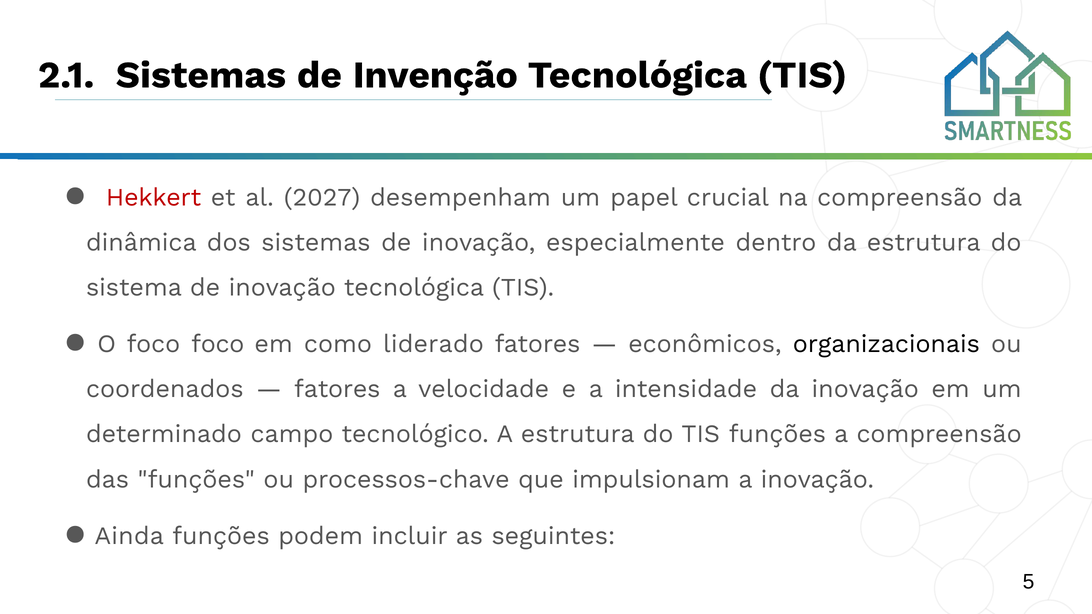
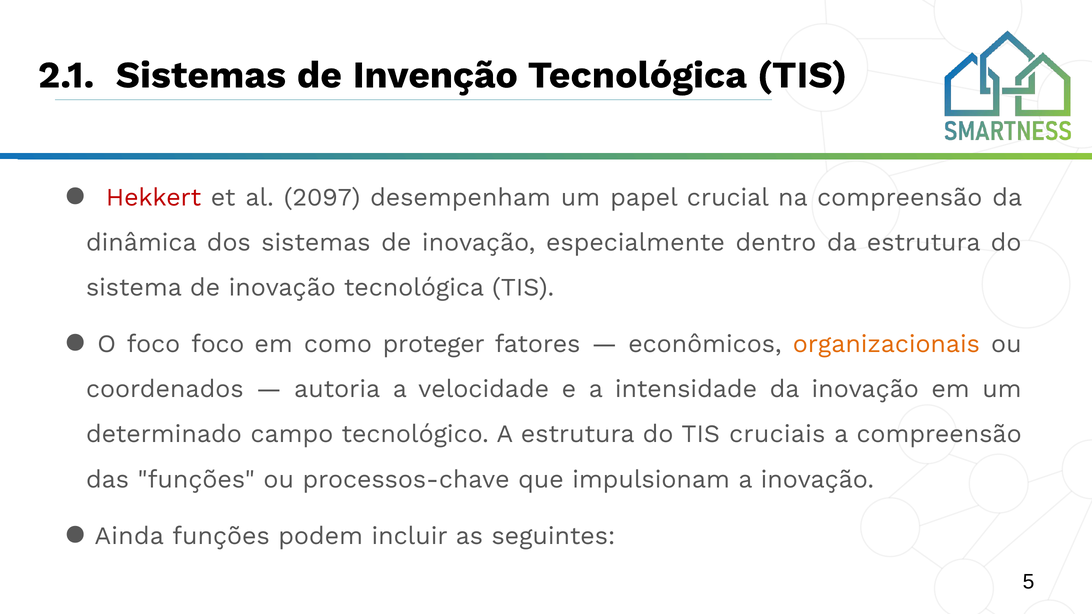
2027: 2027 -> 2097
liderado: liderado -> proteger
organizacionais colour: black -> orange
fatores at (337, 389): fatores -> autoria
TIS funções: funções -> cruciais
